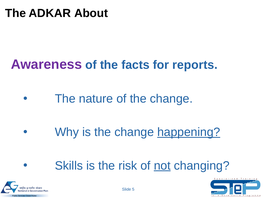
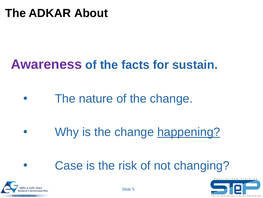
reports: reports -> sustain
Skills: Skills -> Case
not underline: present -> none
